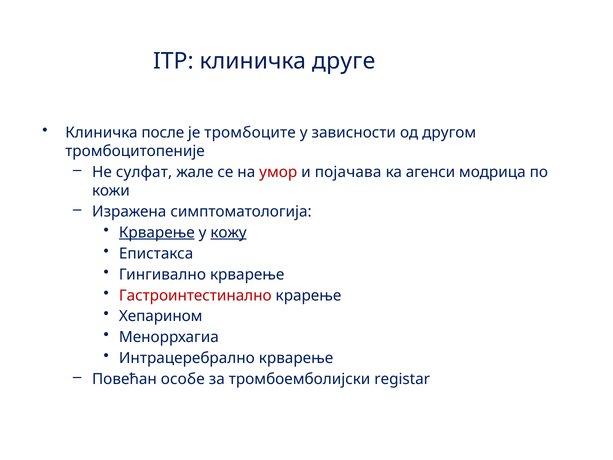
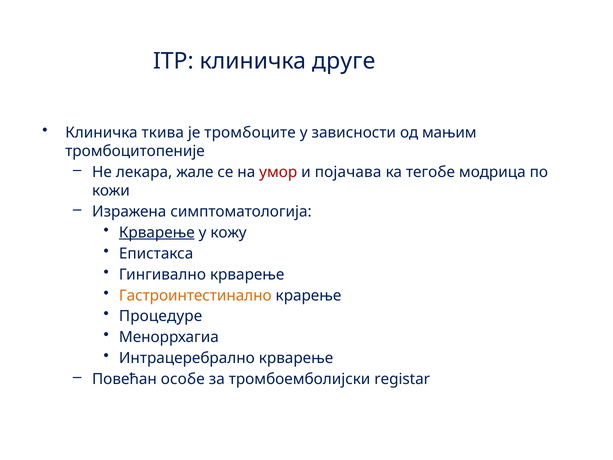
после: после -> ткива
другом: другом -> мањим
сулфат: сулфат -> лекара
агенси: агенси -> тегобе
кожу underline: present -> none
Гастроинтестинално colour: red -> orange
Хепарином: Хепарином -> Процедуре
